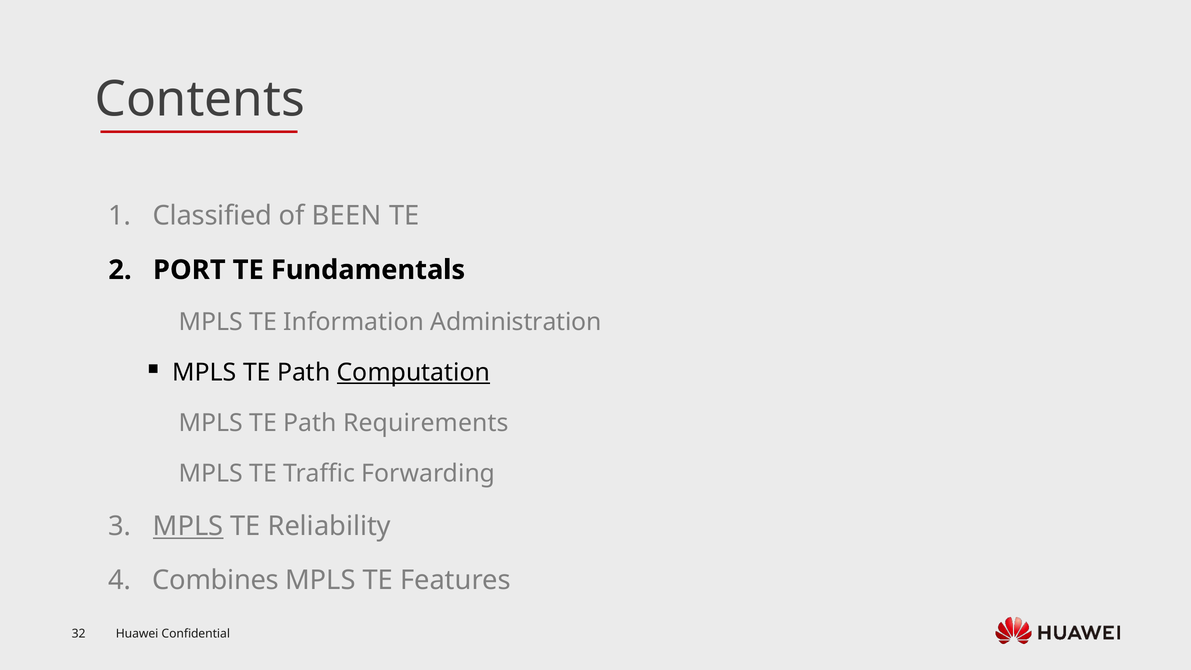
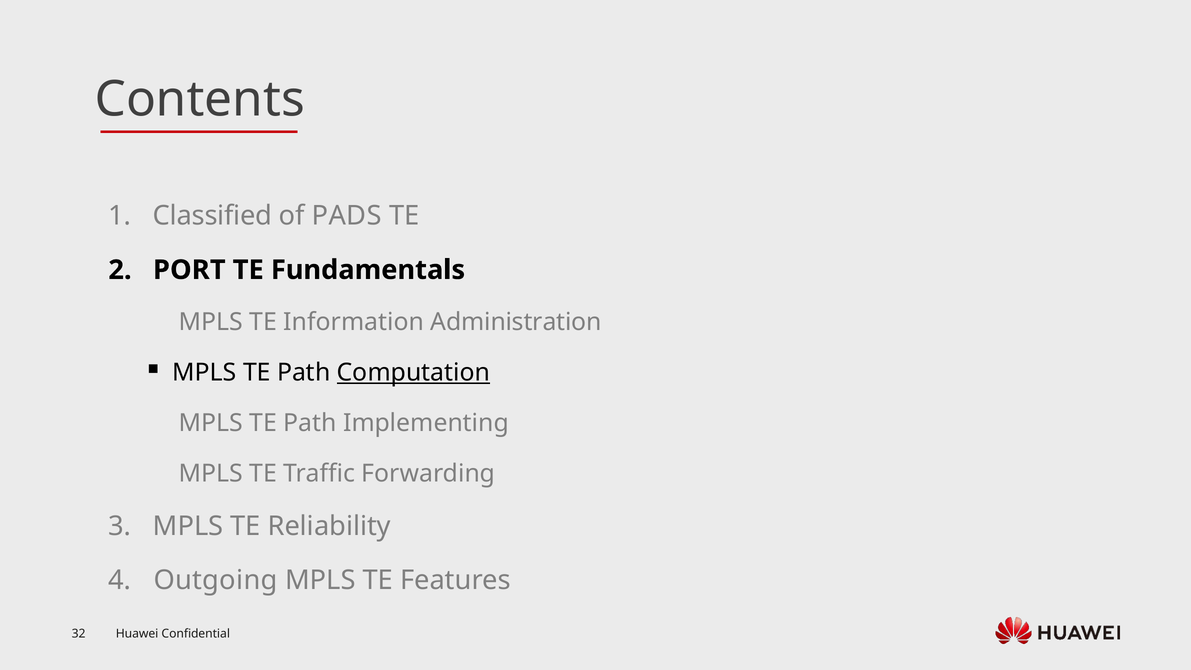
BEEN: BEEN -> PADS
Requirements: Requirements -> Implementing
MPLS at (188, 526) underline: present -> none
Combines: Combines -> Outgoing
